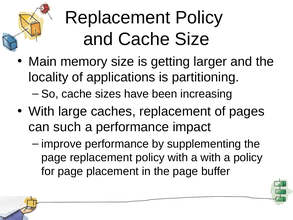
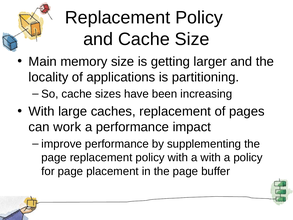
such: such -> work
